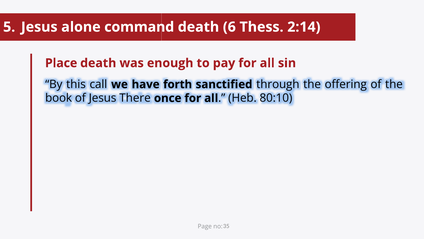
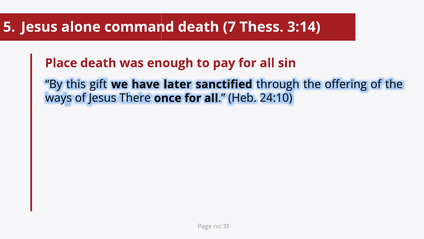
6: 6 -> 7
2:14: 2:14 -> 3:14
call: call -> gift
forth: forth -> later
book: book -> ways
80:10: 80:10 -> 24:10
